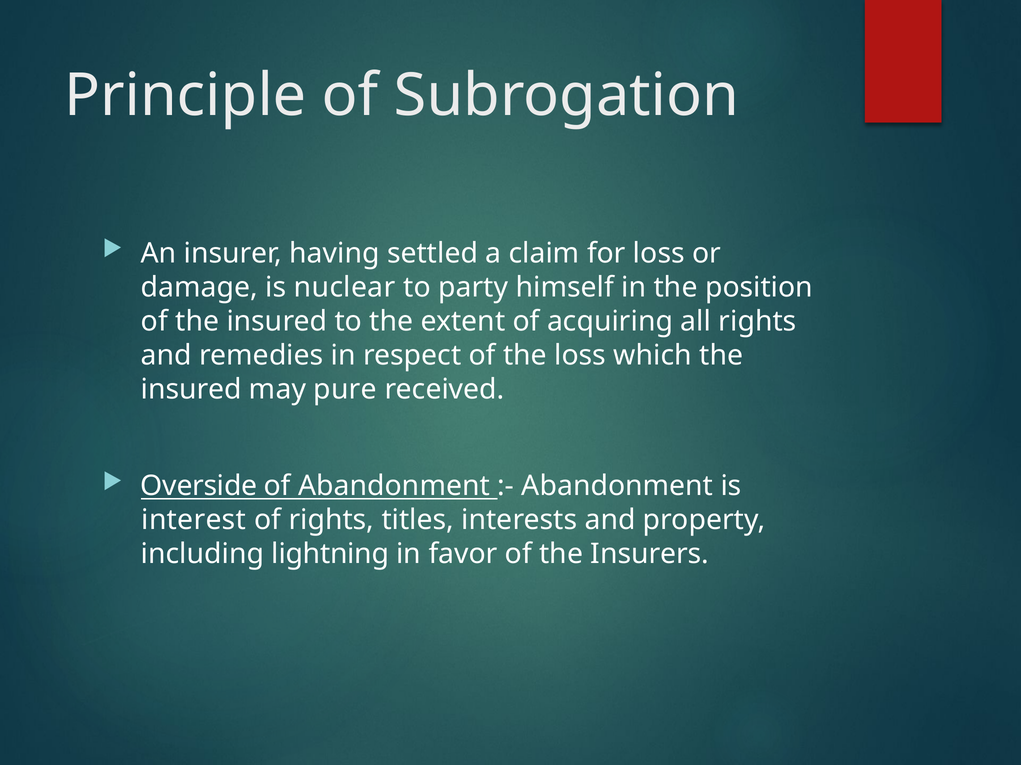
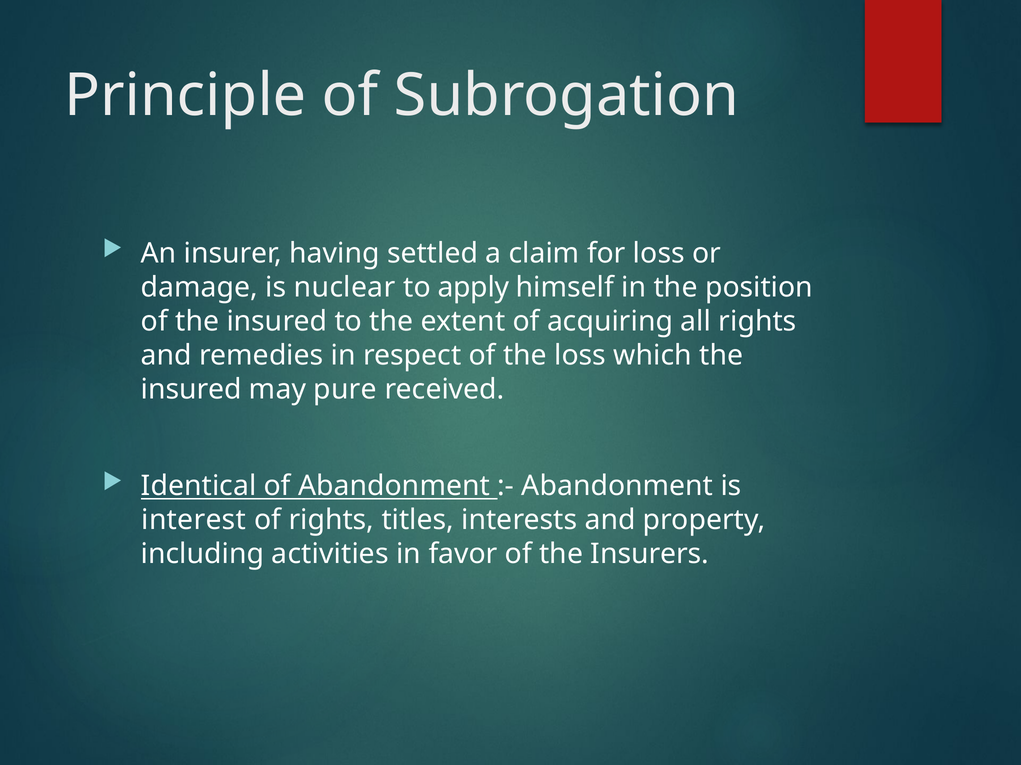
party: party -> apply
Overside: Overside -> Identical
lightning: lightning -> activities
